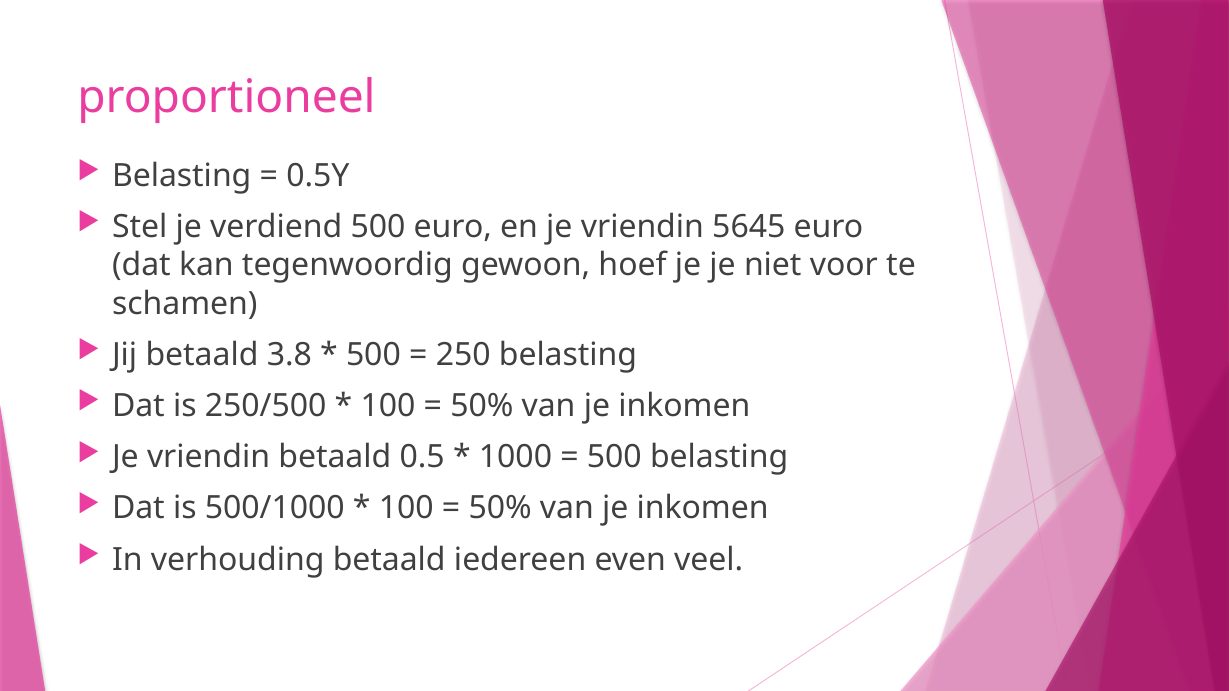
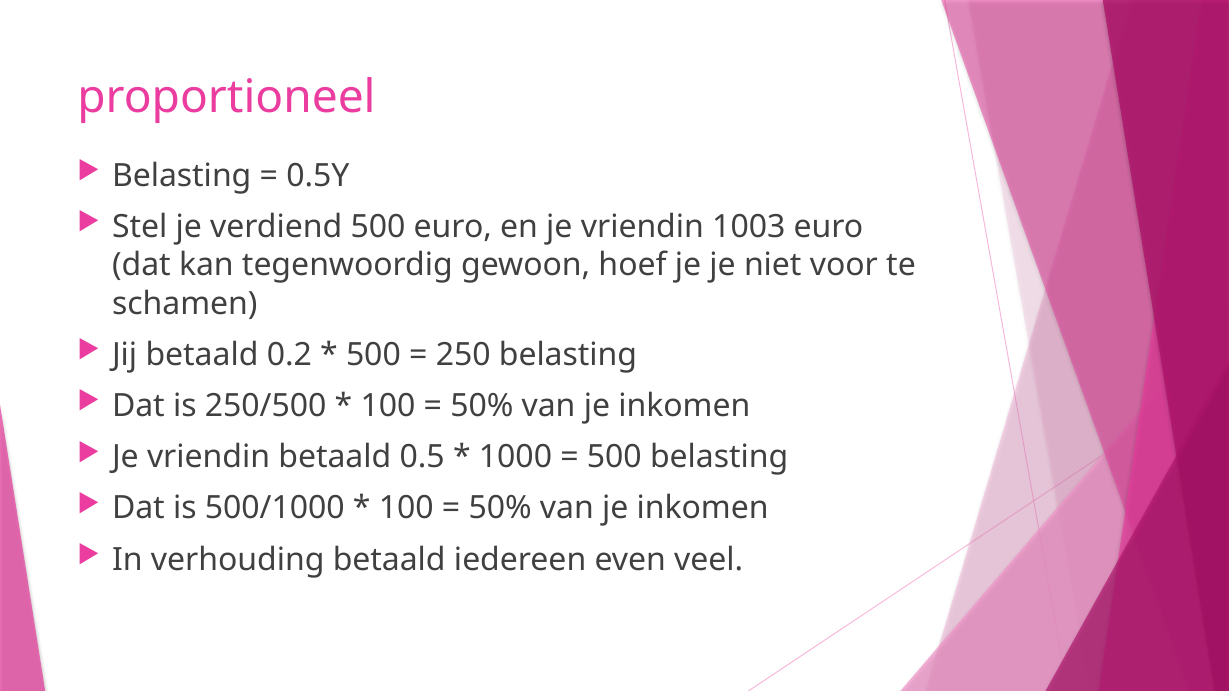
5645: 5645 -> 1003
3.8: 3.8 -> 0.2
